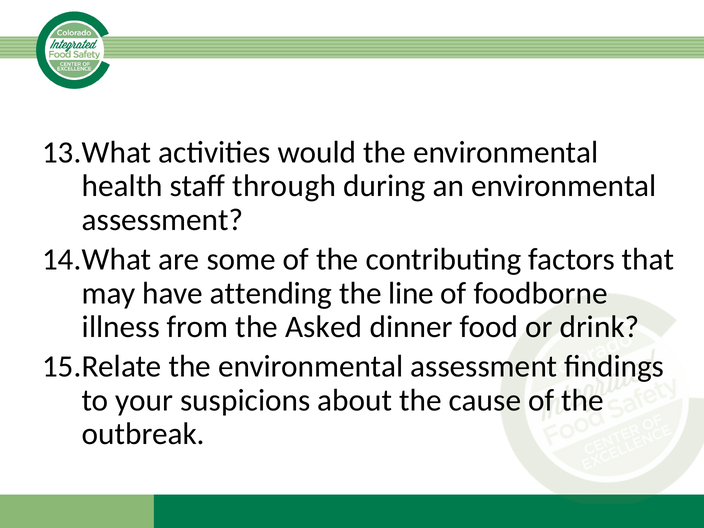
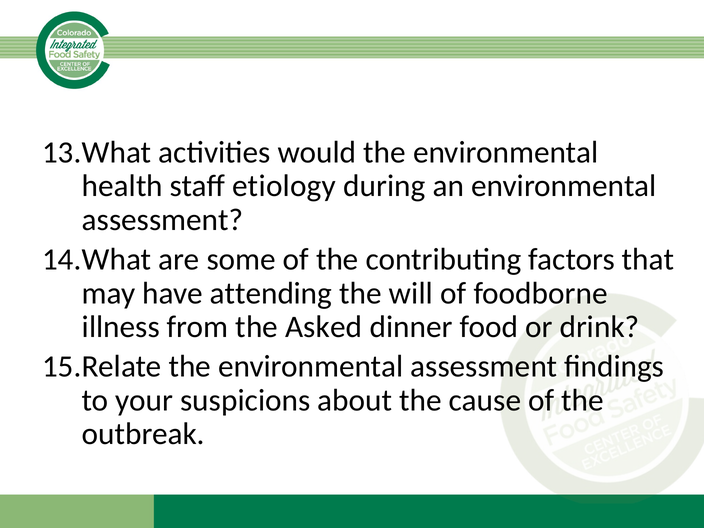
through: through -> etiology
line: line -> will
